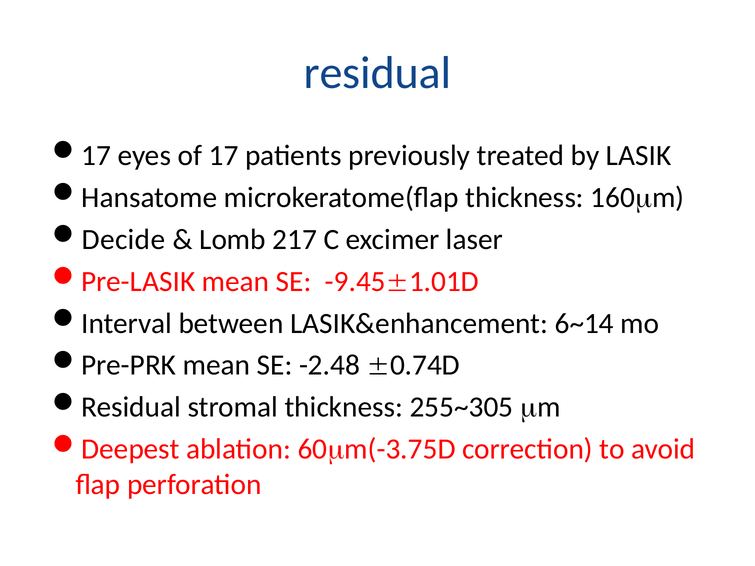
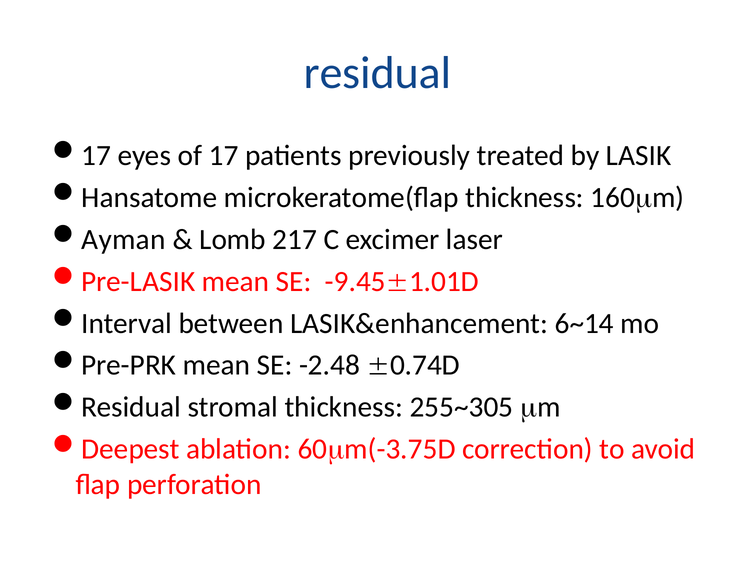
Decide: Decide -> Ayman
